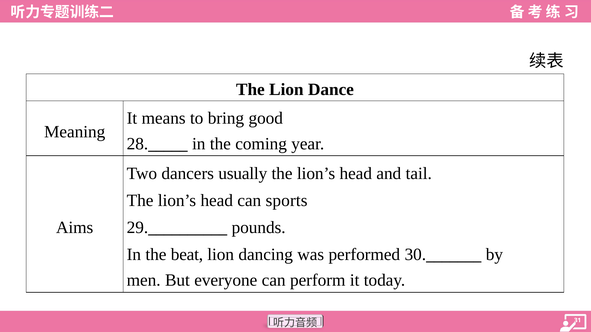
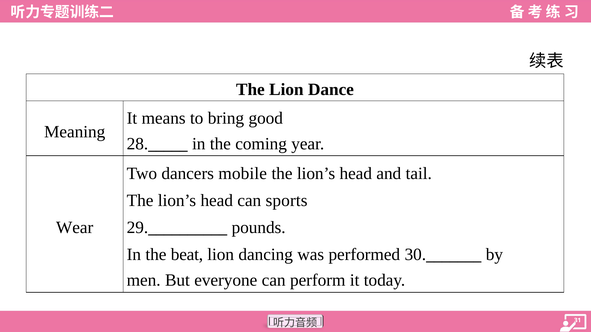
usually: usually -> mobile
Aims: Aims -> Wear
